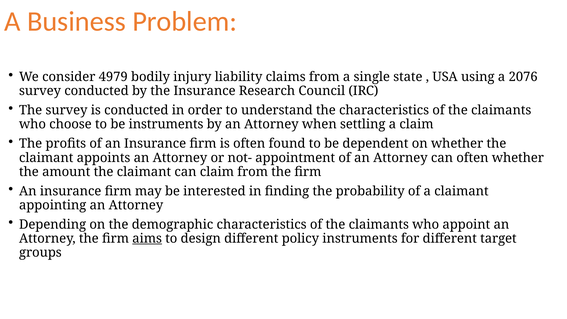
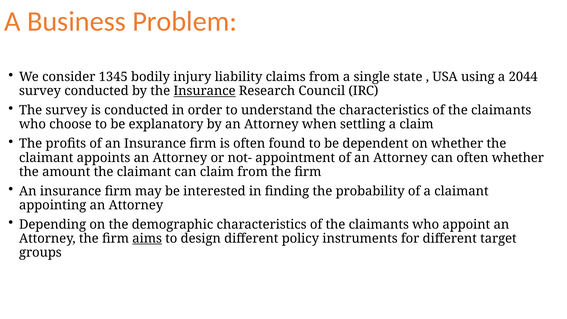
4979: 4979 -> 1345
2076: 2076 -> 2044
Insurance at (205, 91) underline: none -> present
be instruments: instruments -> explanatory
